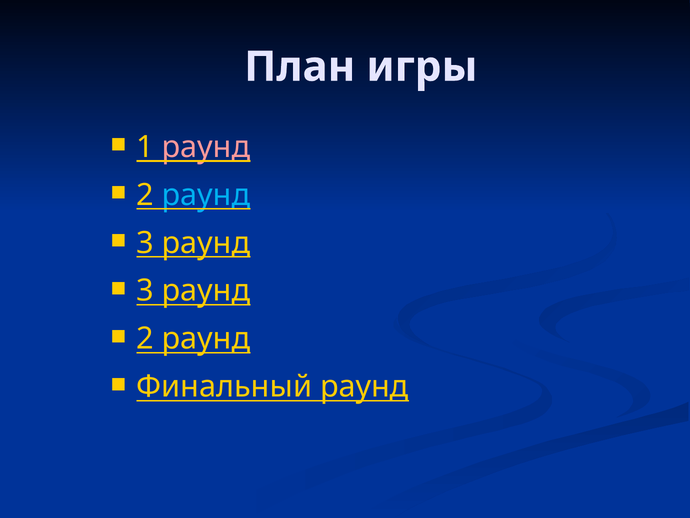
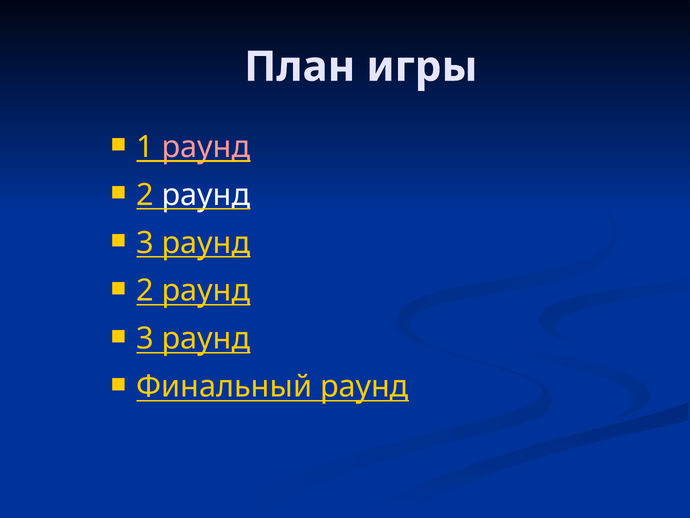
раунд at (206, 195) colour: light blue -> white
3 at (145, 291): 3 -> 2
2 at (145, 338): 2 -> 3
